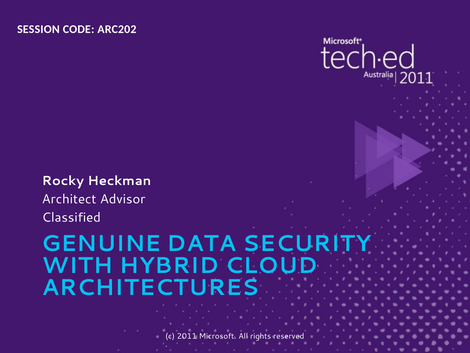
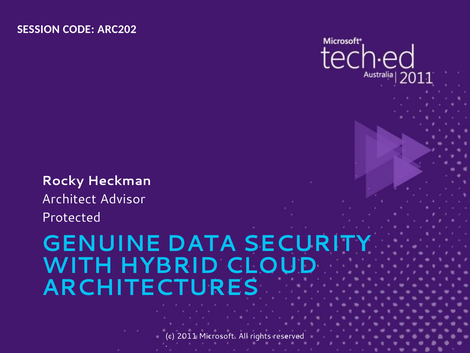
Classified: Classified -> Protected
